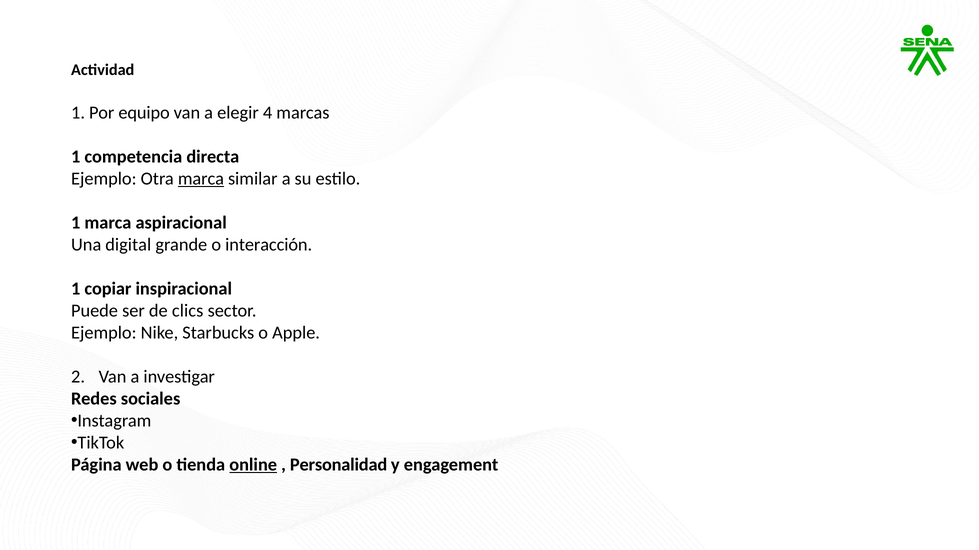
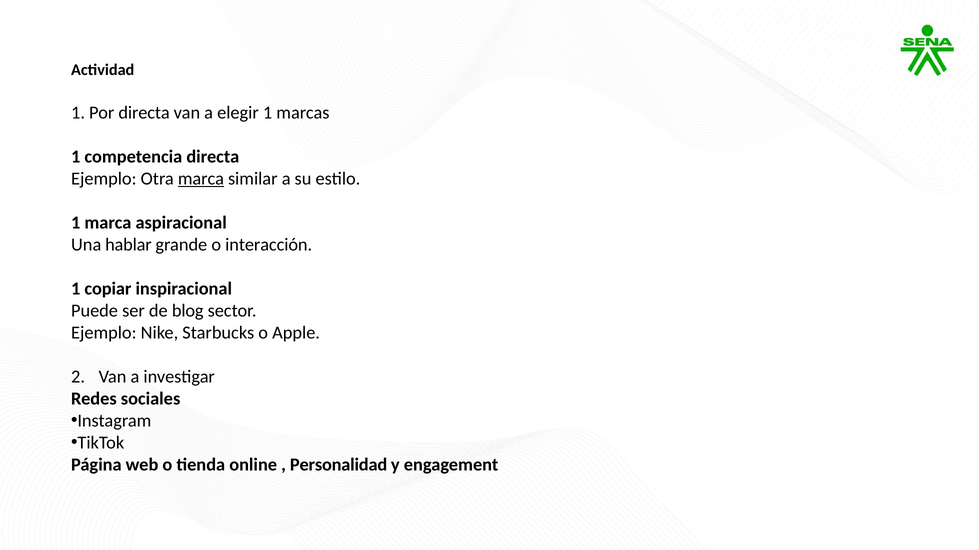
Por equipo: equipo -> directa
elegir 4: 4 -> 1
digital: digital -> hablar
clics: clics -> blog
online underline: present -> none
